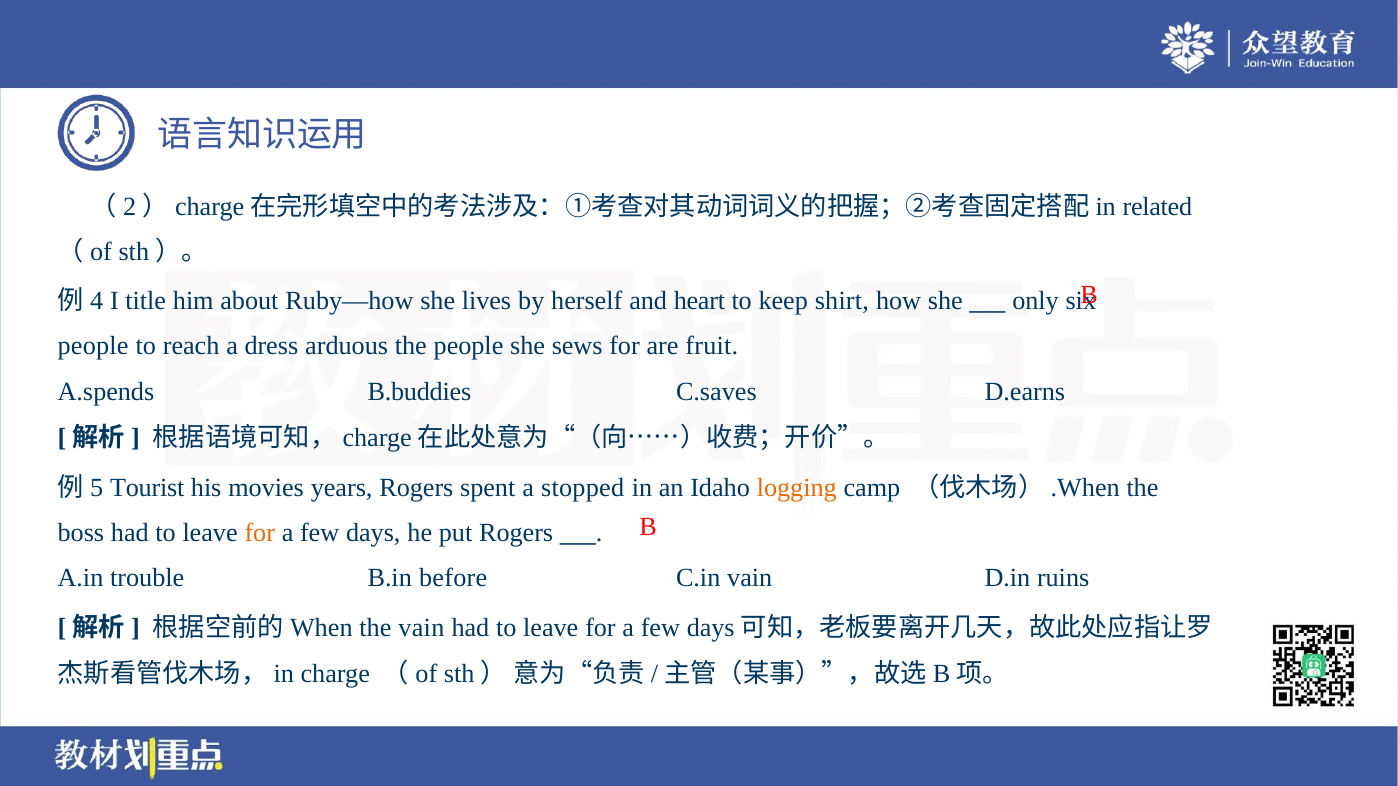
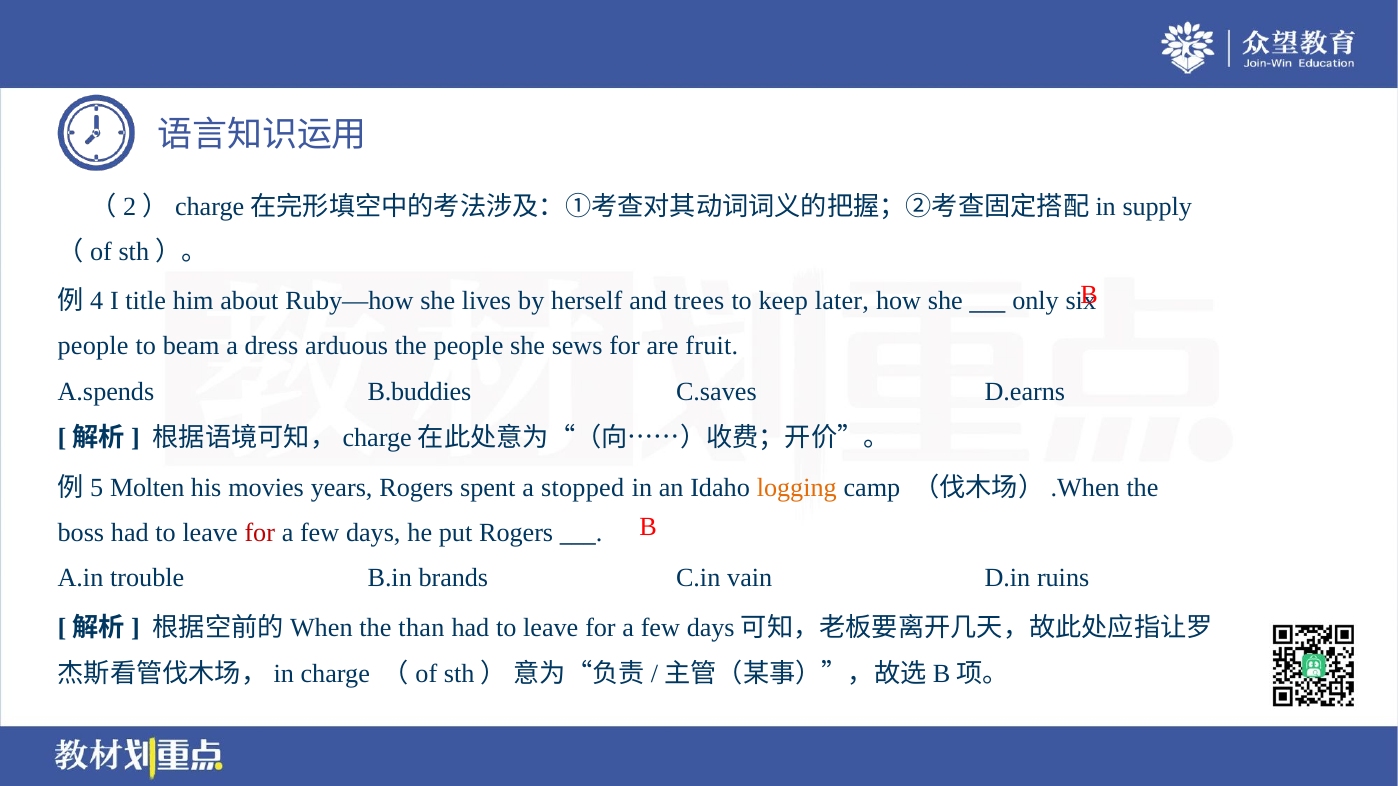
related: related -> supply
heart: heart -> trees
shirt: shirt -> later
reach: reach -> beam
Tourist: Tourist -> Molten
for at (260, 533) colour: orange -> red
before: before -> brands
the vain: vain -> than
